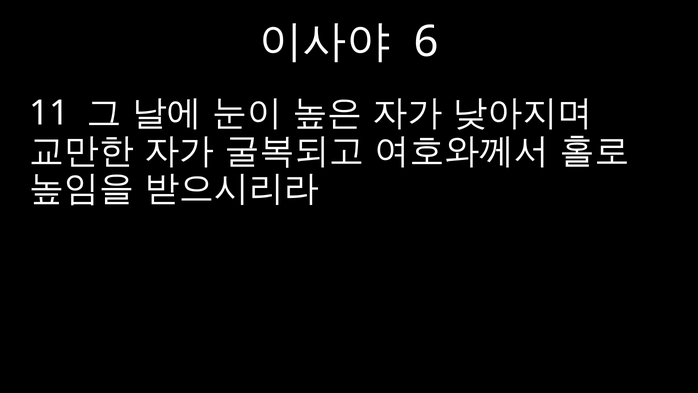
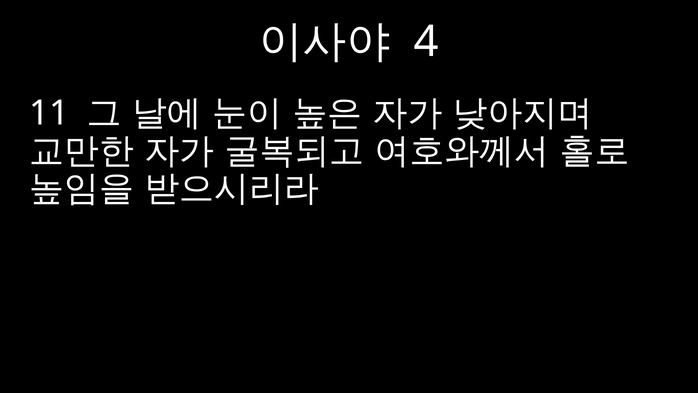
6: 6 -> 4
